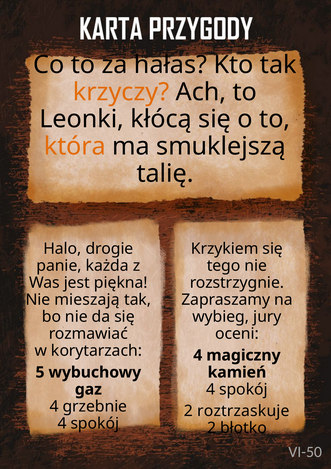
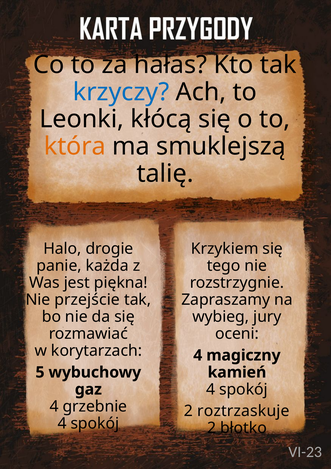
krzyczy colour: orange -> blue
mieszają: mieszają -> przejście
VI-50: VI-50 -> VI-23
